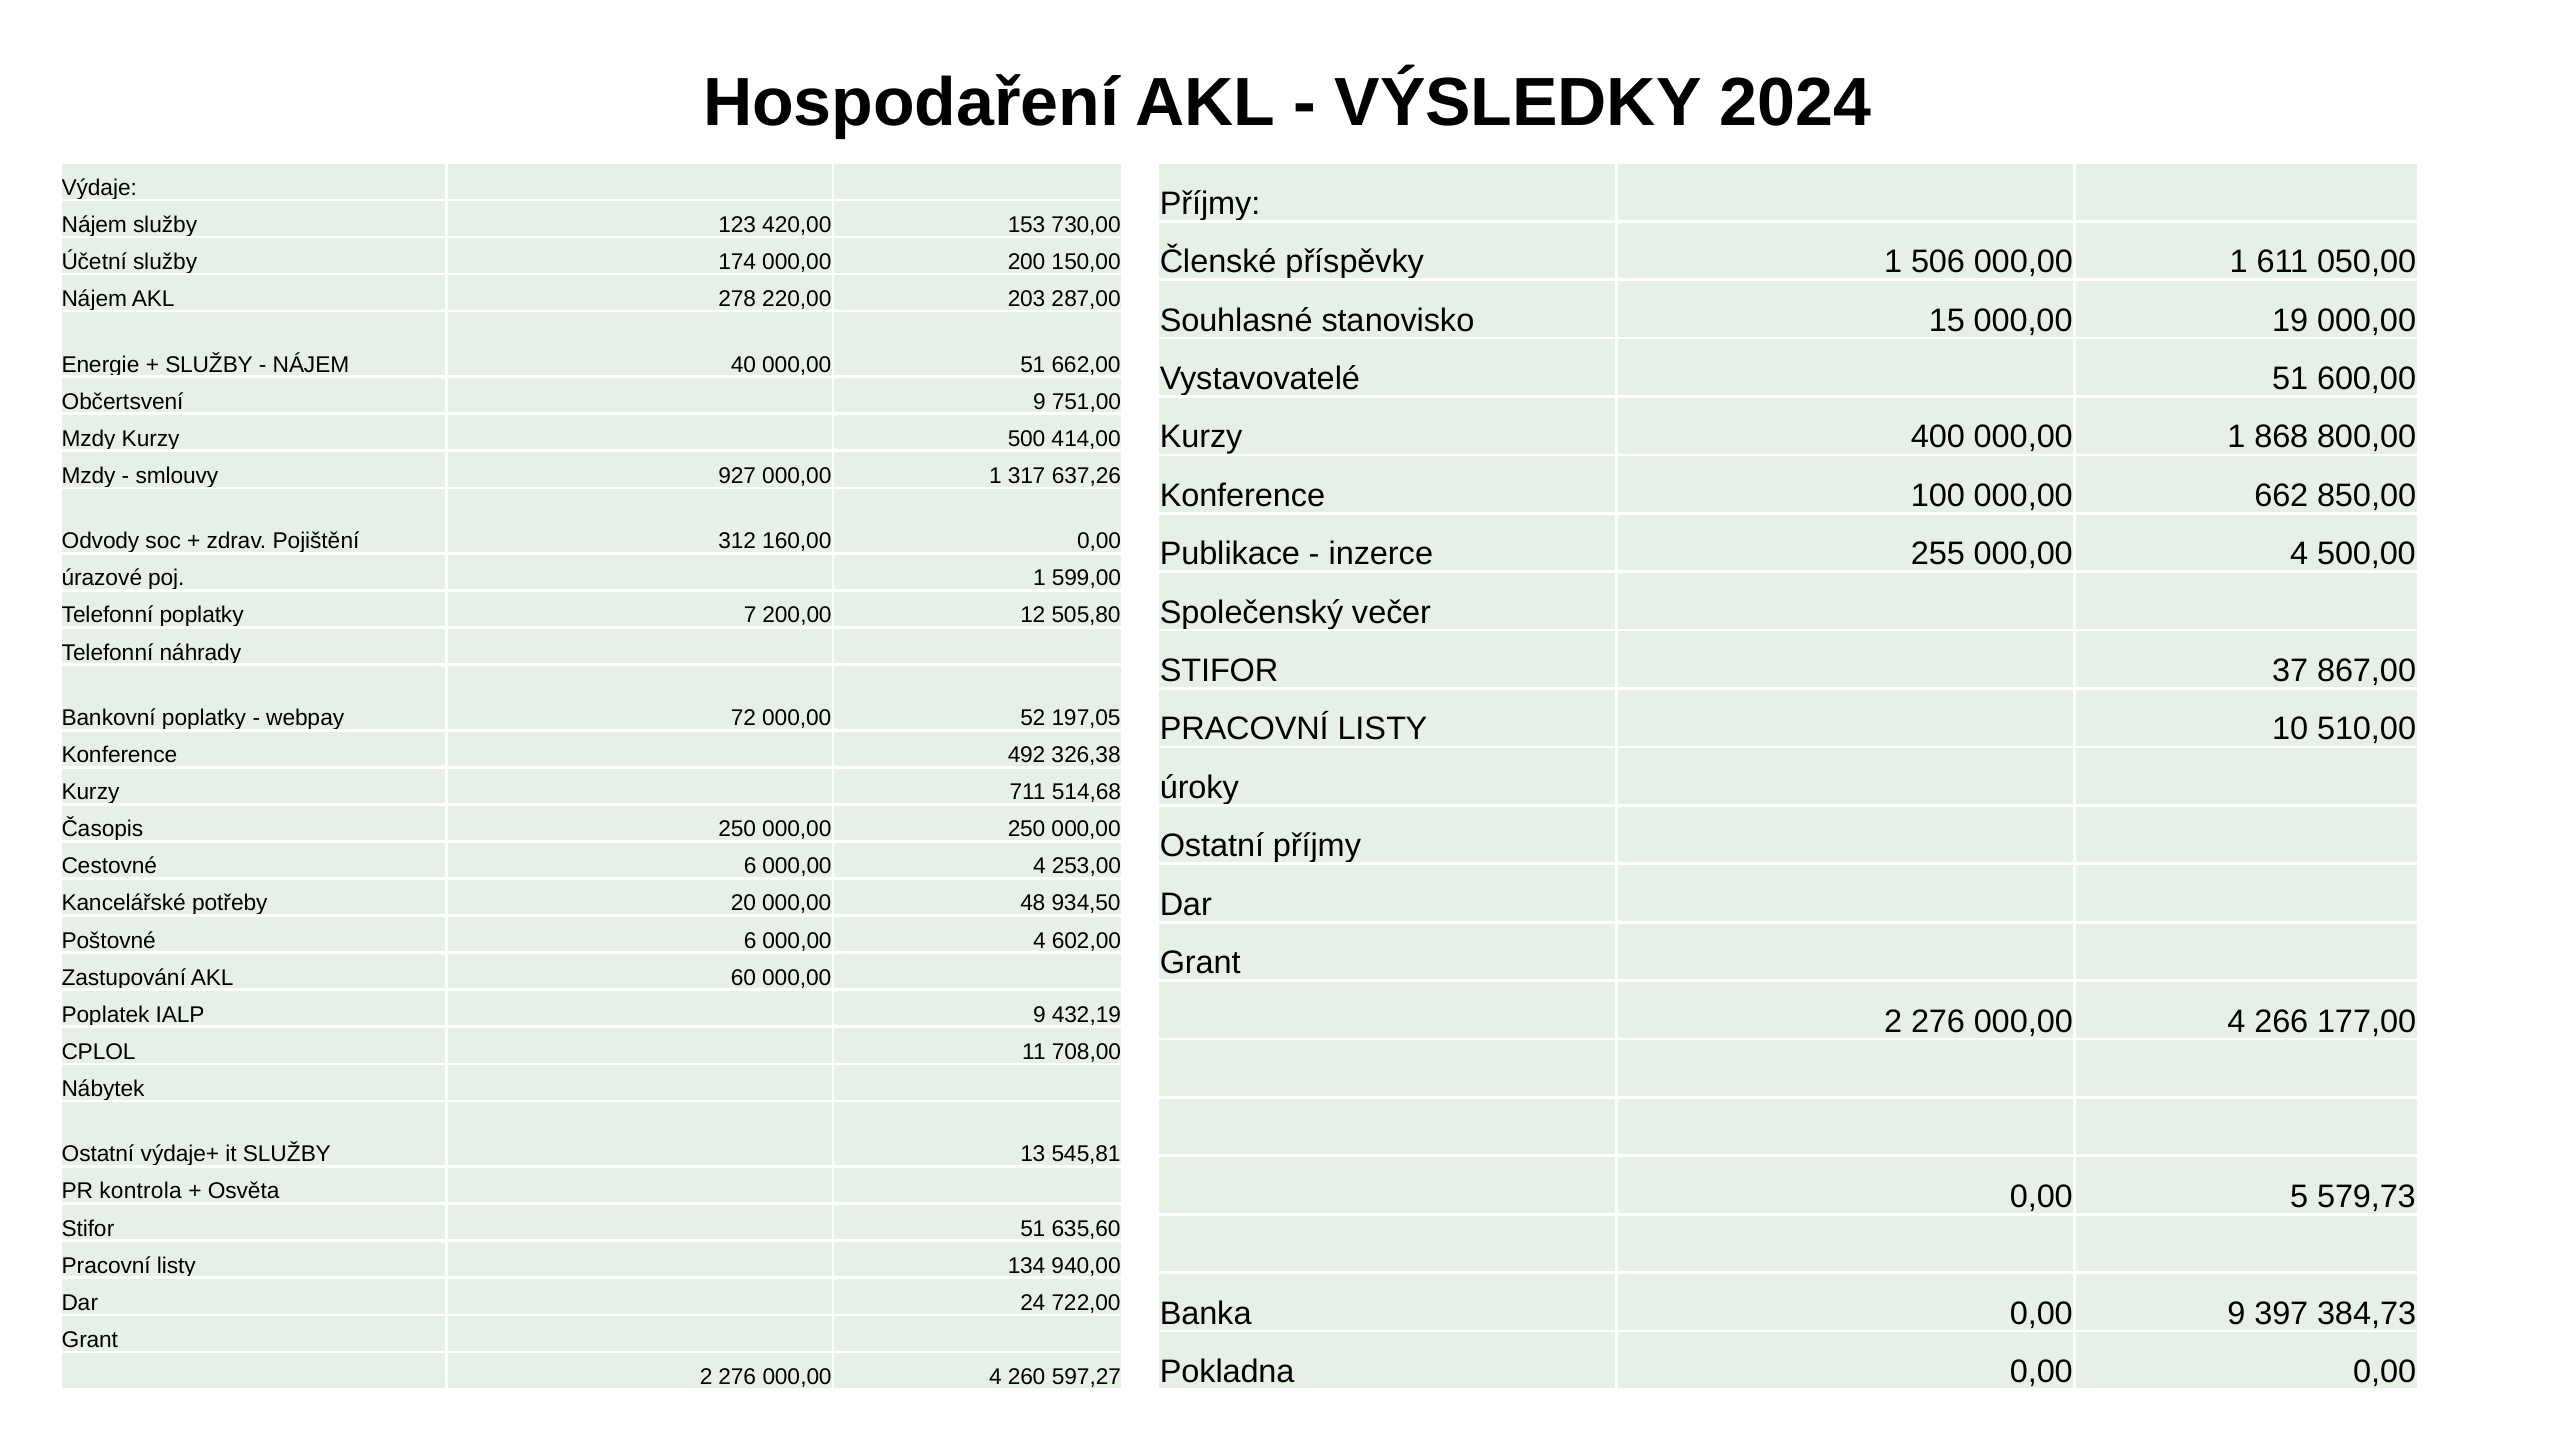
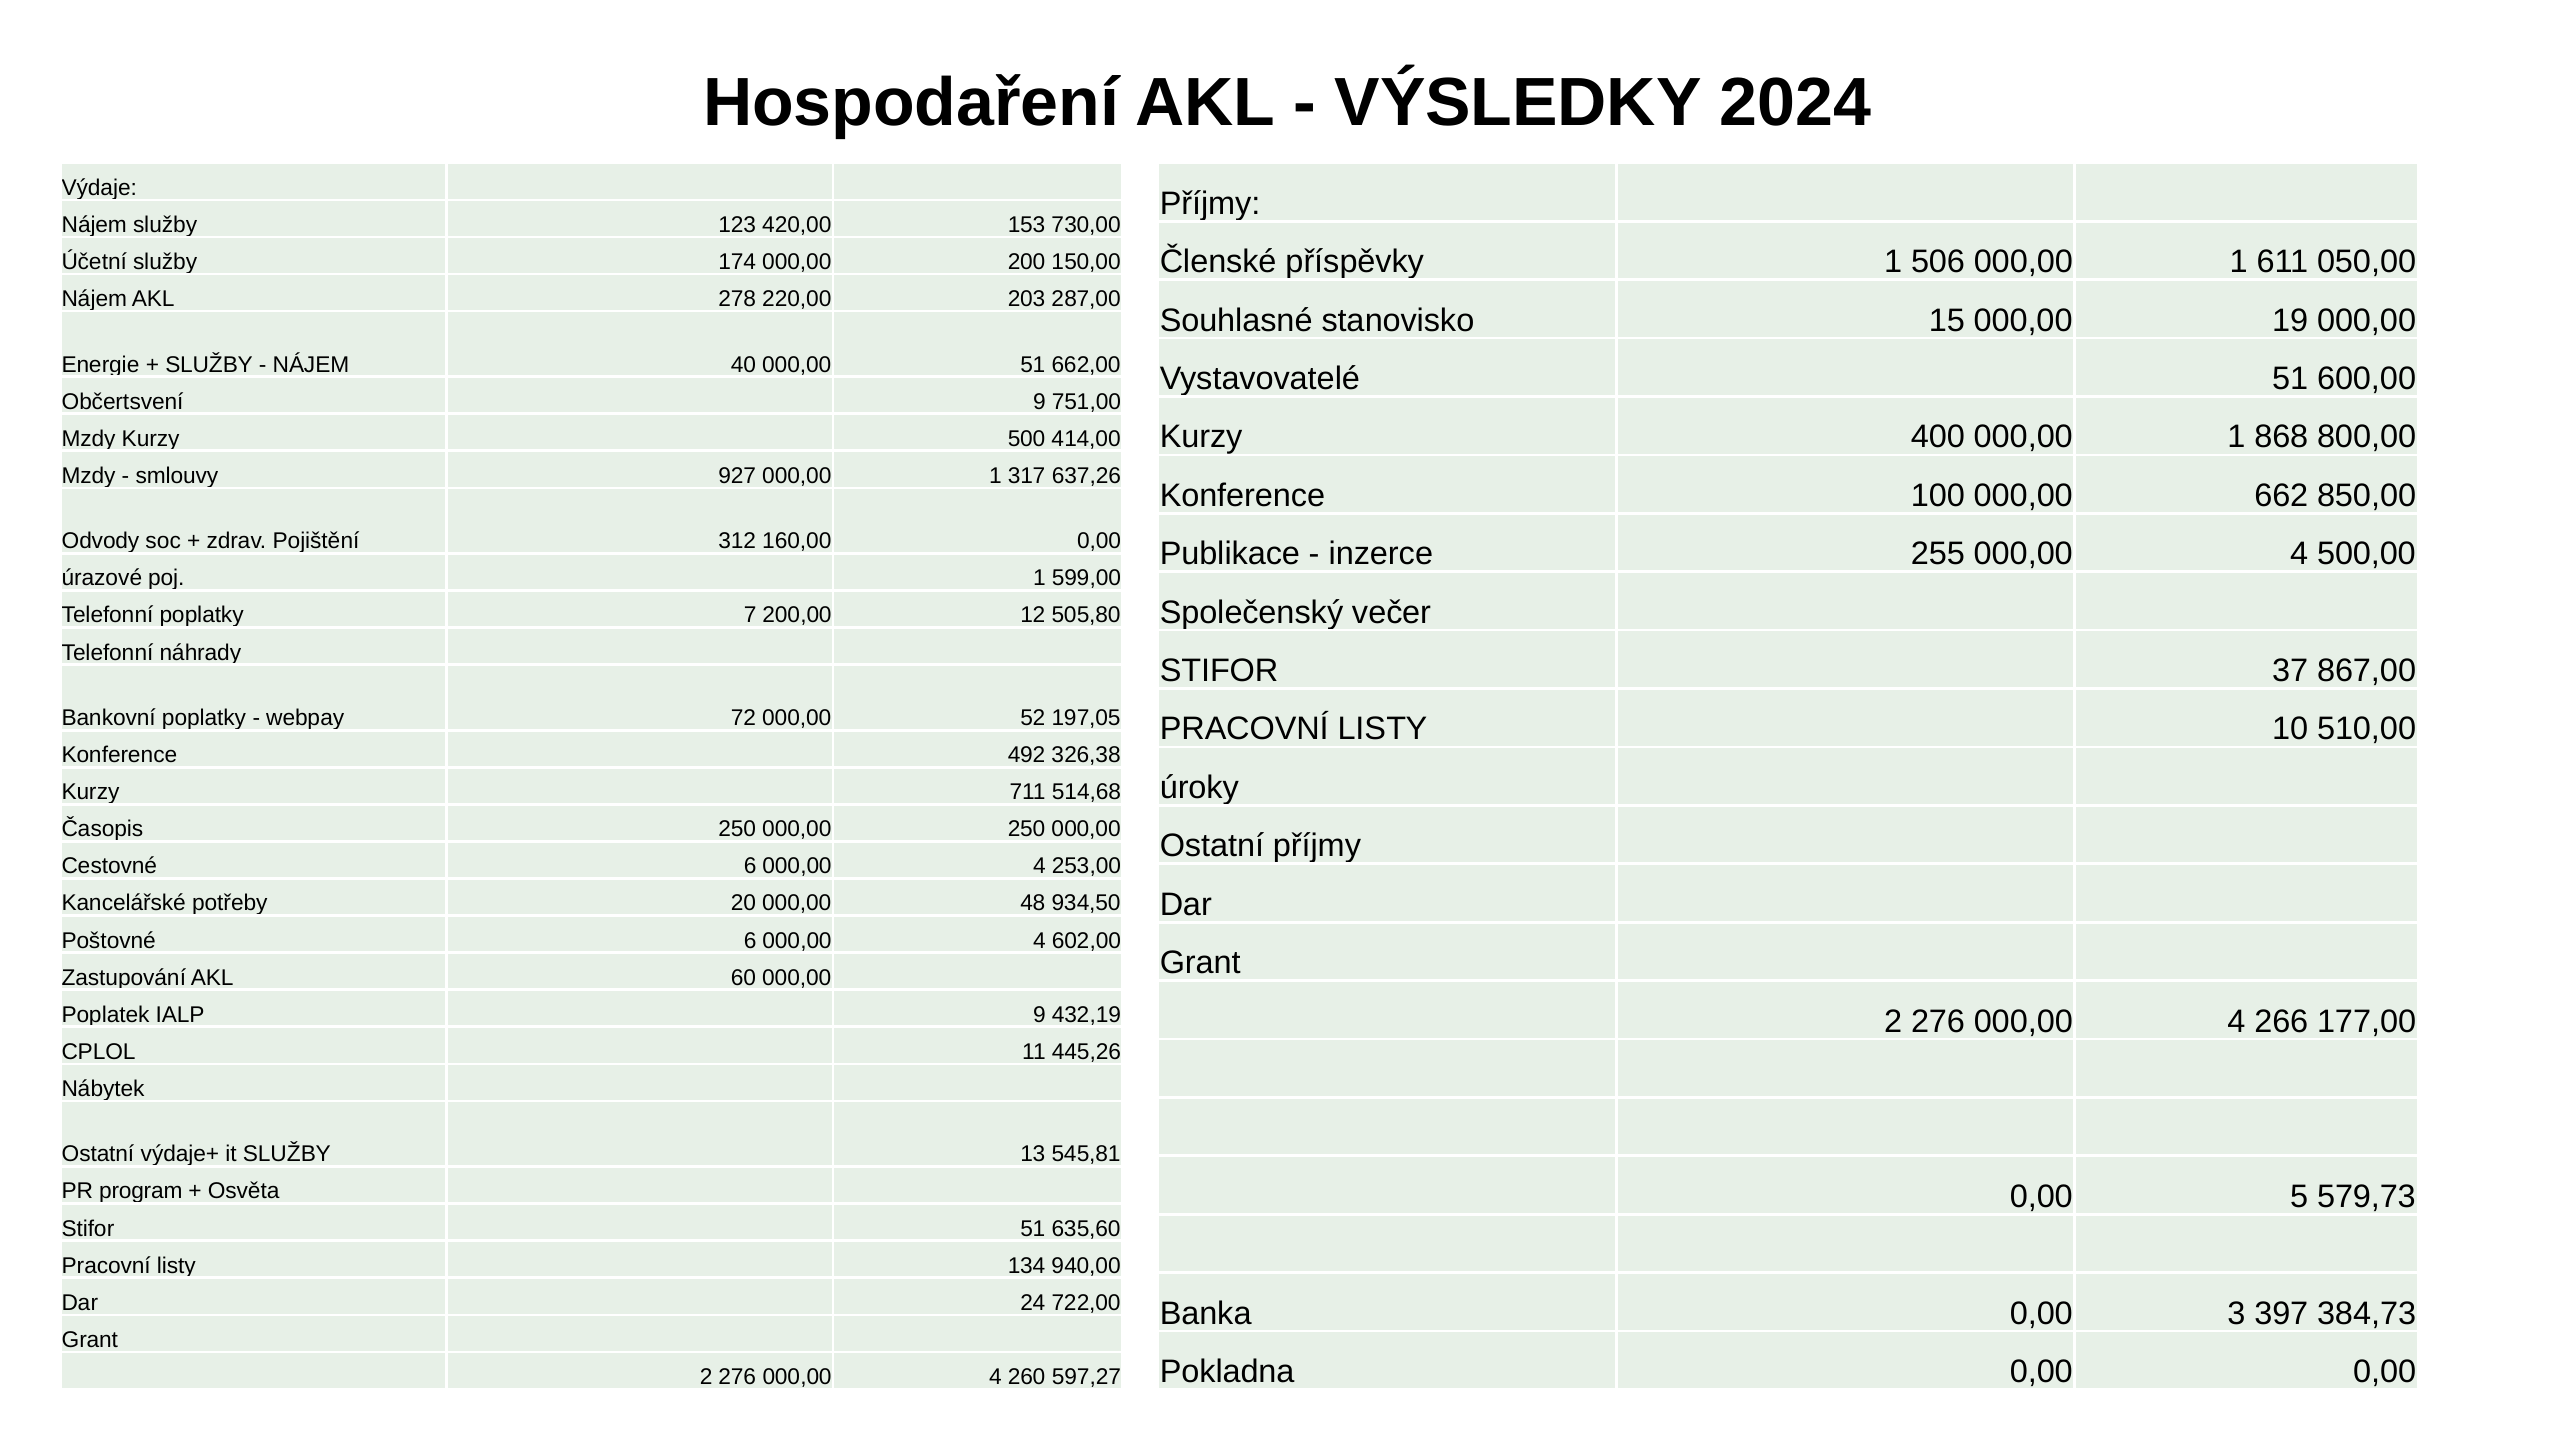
708,00: 708,00 -> 445,26
kontrola: kontrola -> program
0,00 9: 9 -> 3
